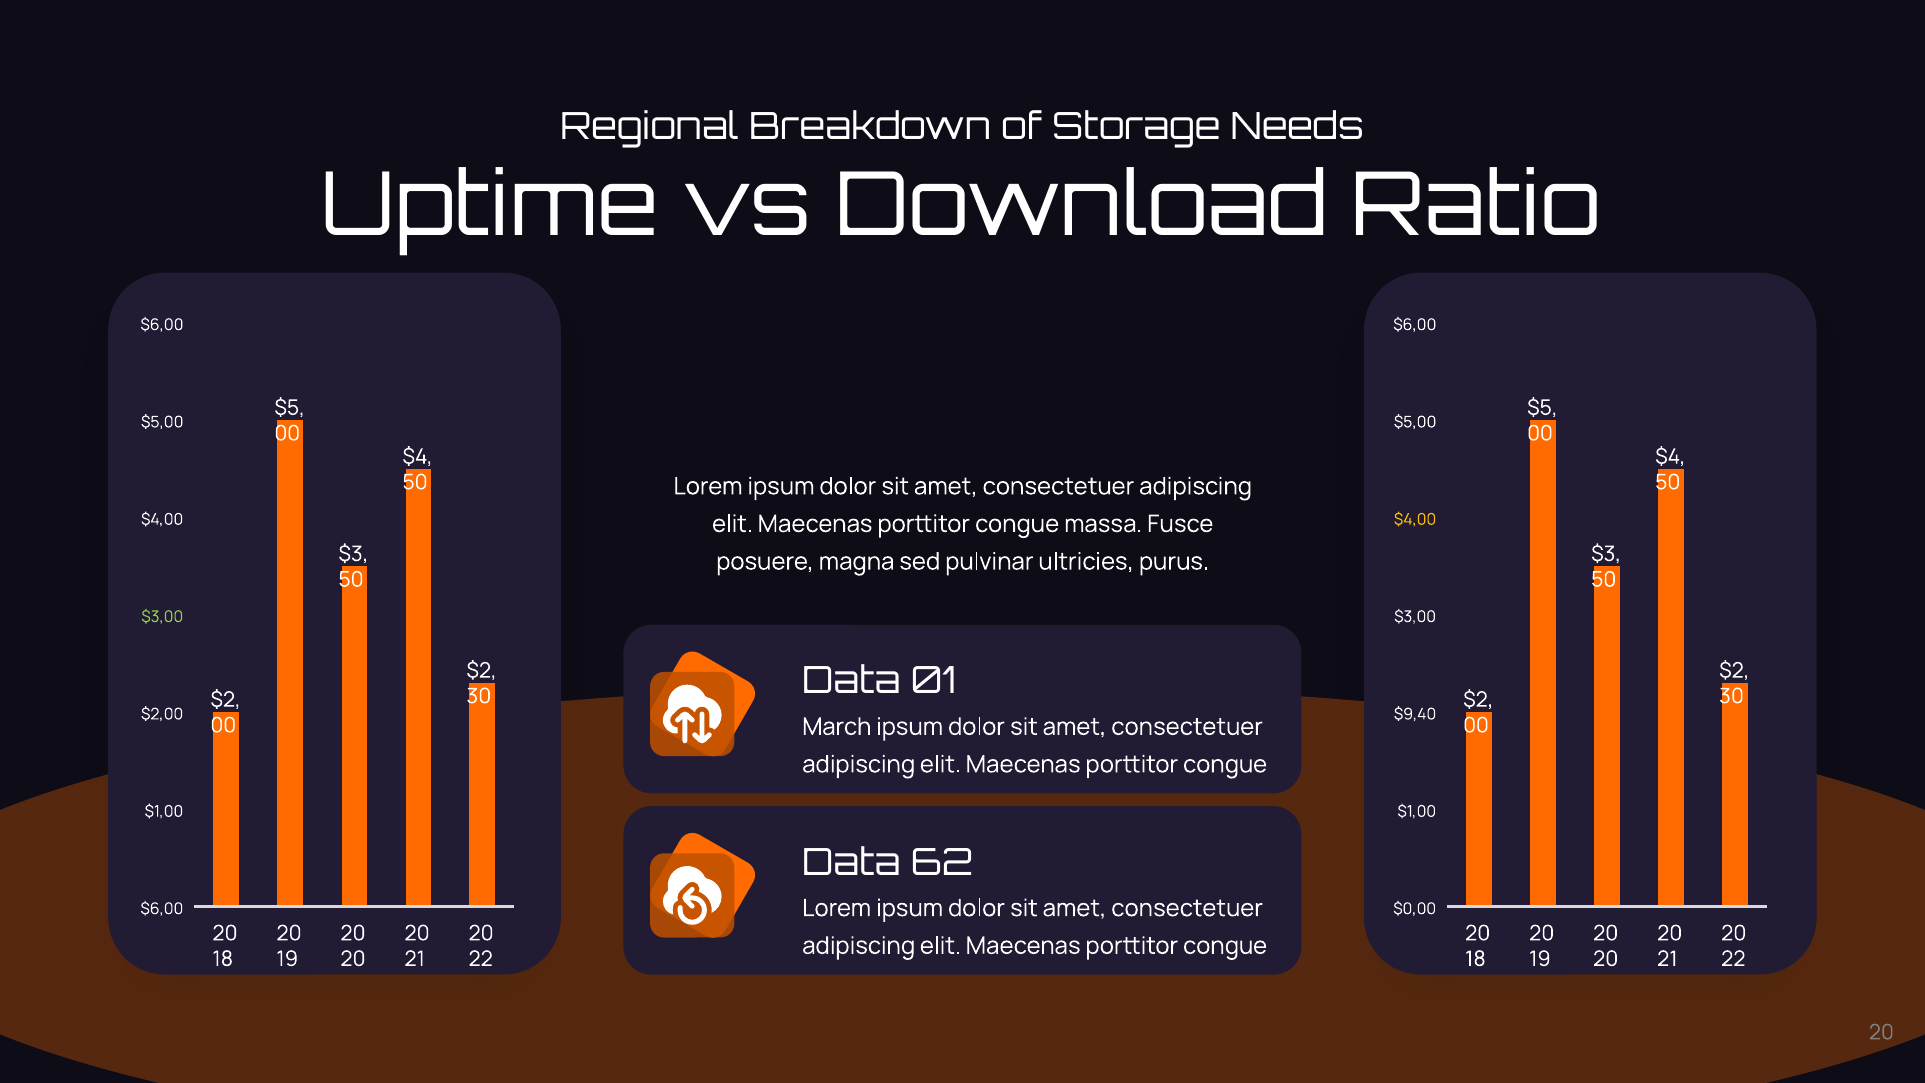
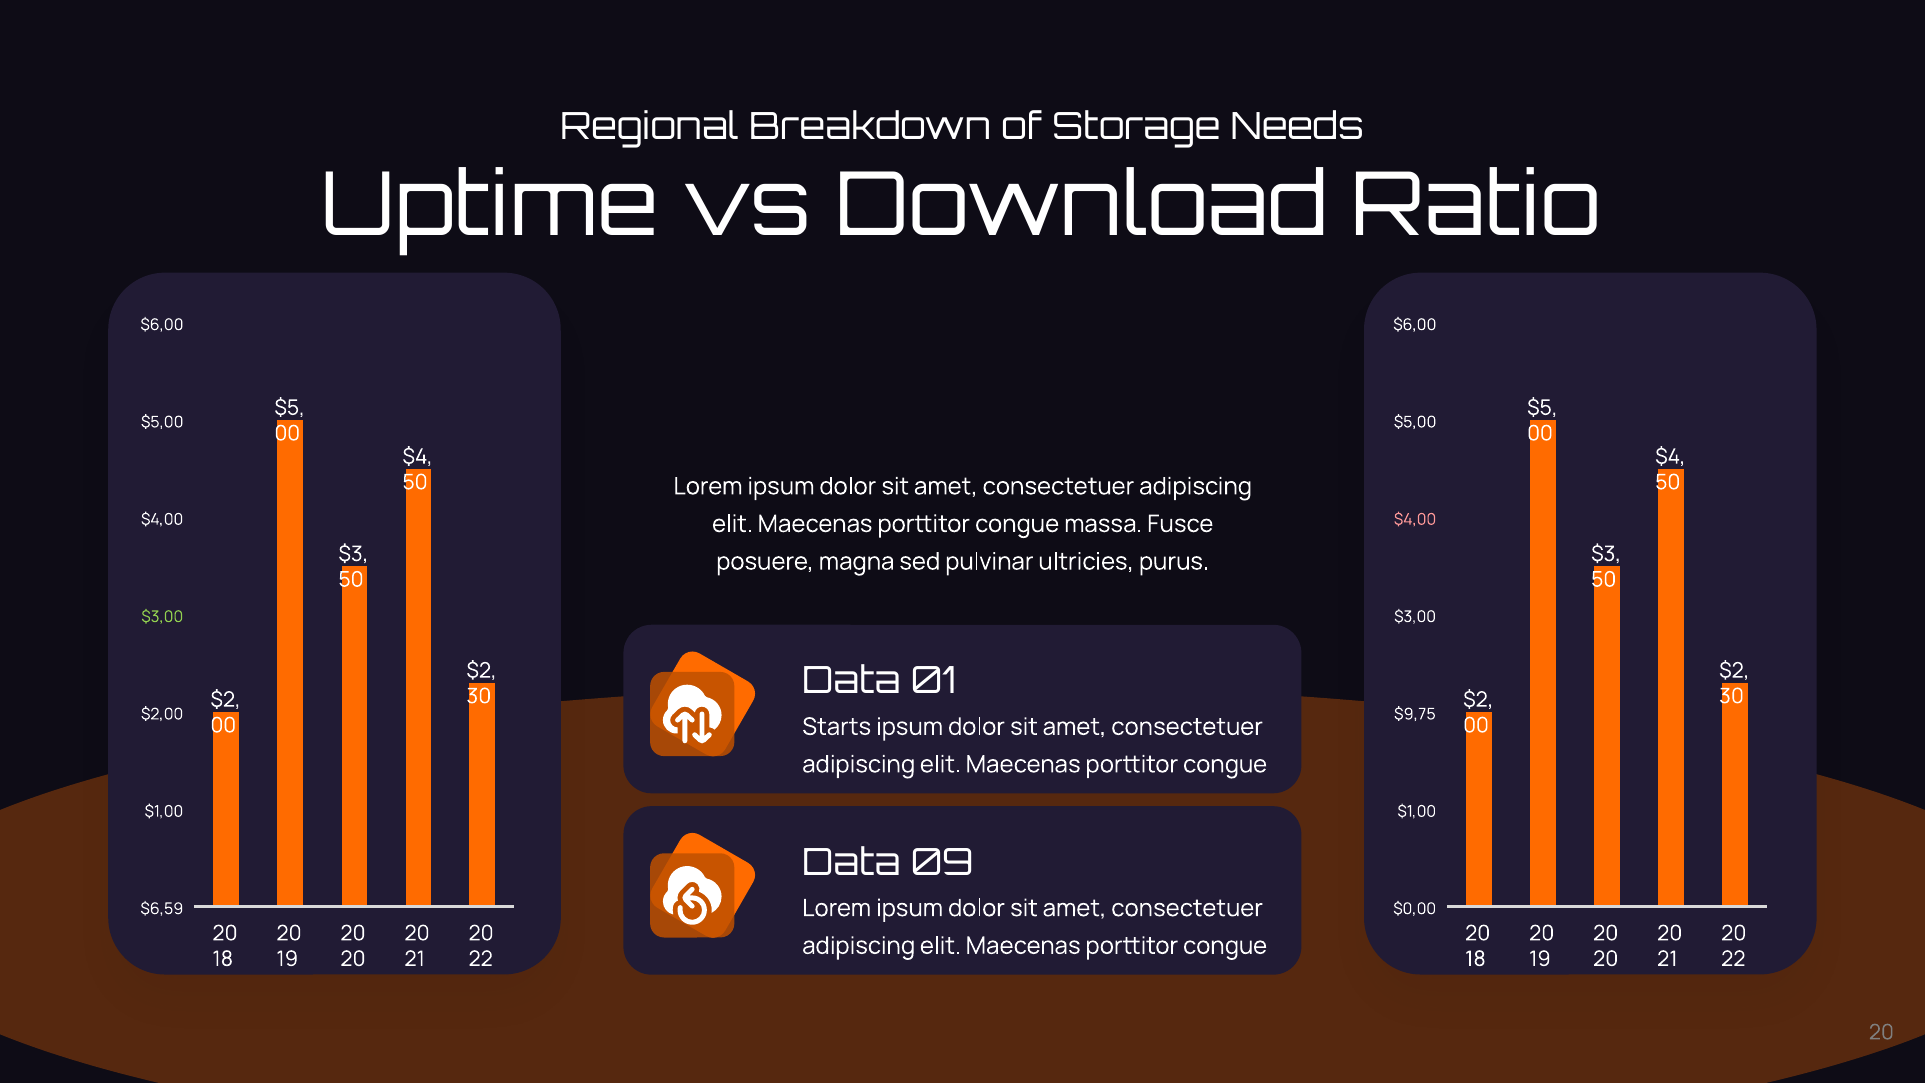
$4,00 at (1415, 519) colour: yellow -> pink
$9,40: $9,40 -> $9,75
March: March -> Starts
62: 62 -> 09
$6,00 at (162, 909): $6,00 -> $6,59
